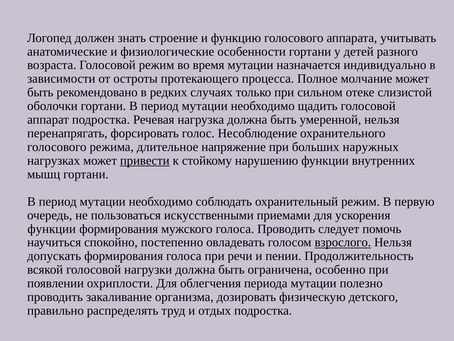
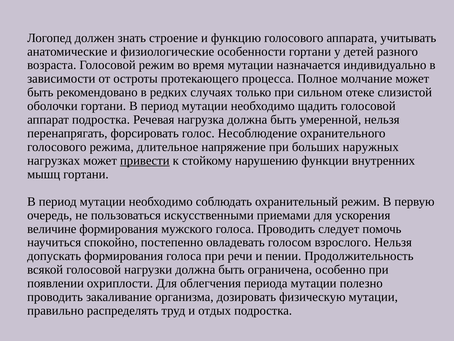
функции at (52, 229): функции -> величине
взрослого underline: present -> none
физическую детского: детского -> мутации
